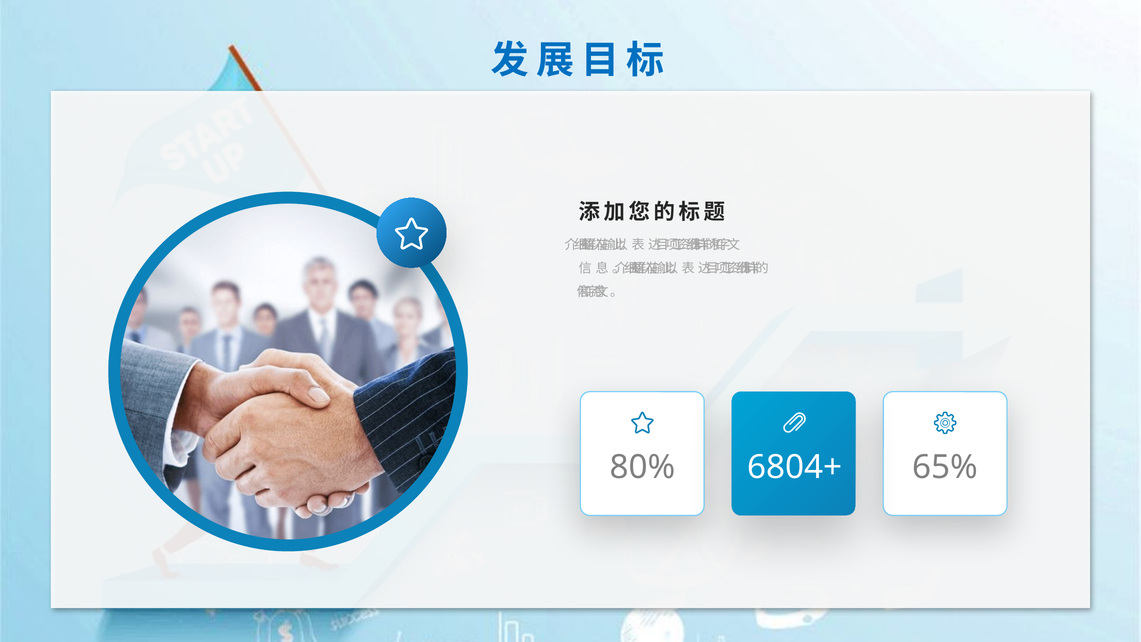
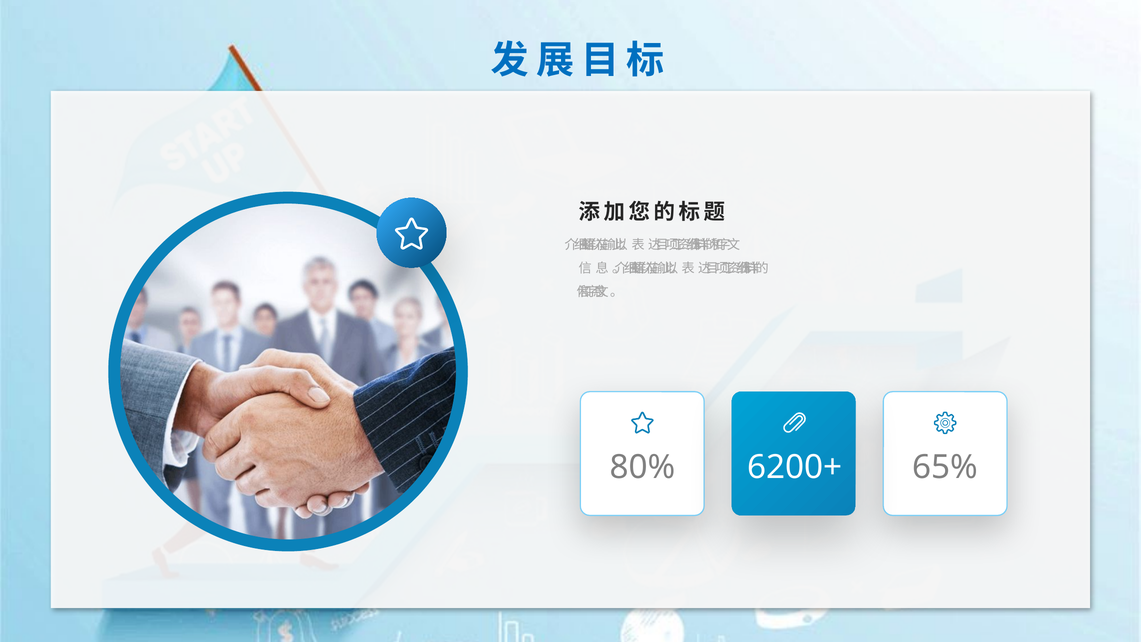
6804+: 6804+ -> 6200+
